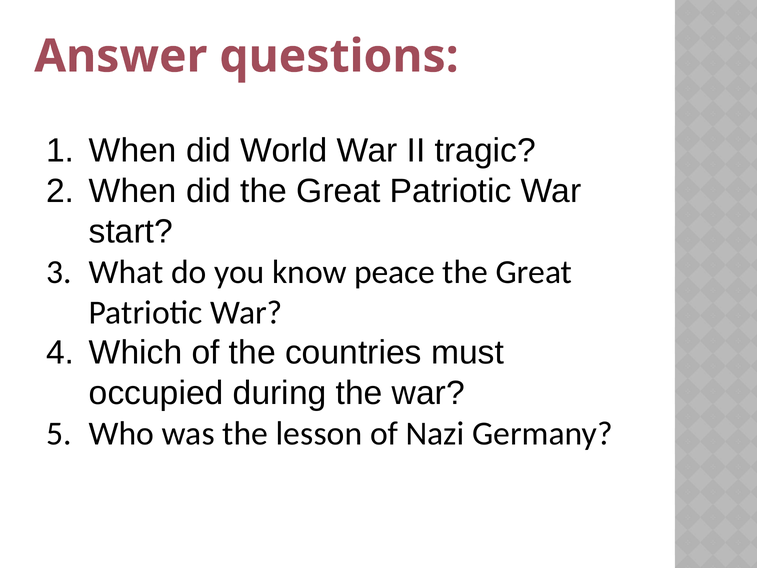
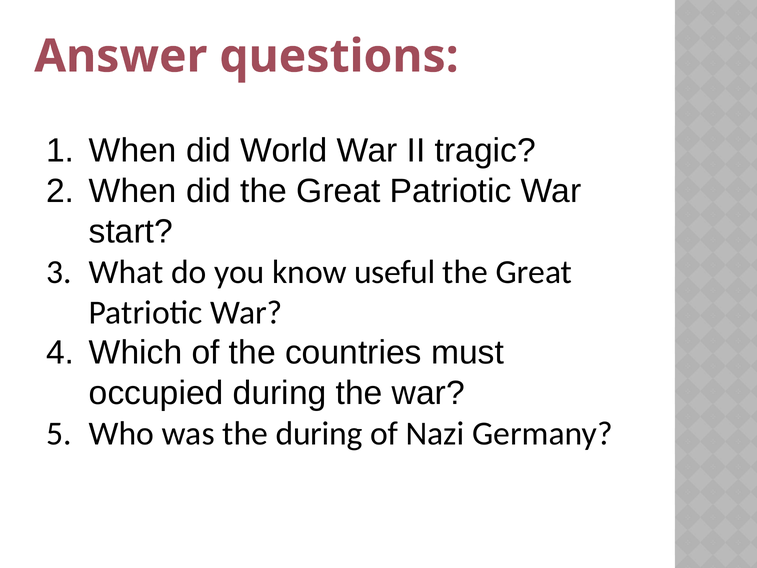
peace: peace -> useful
the lesson: lesson -> during
